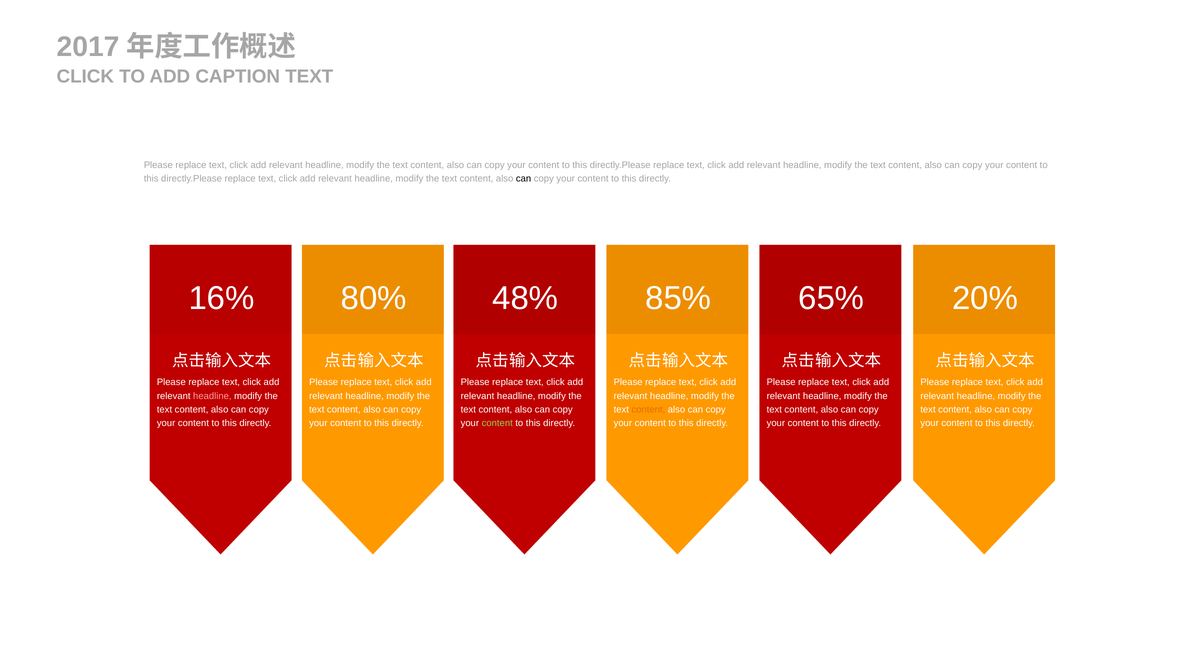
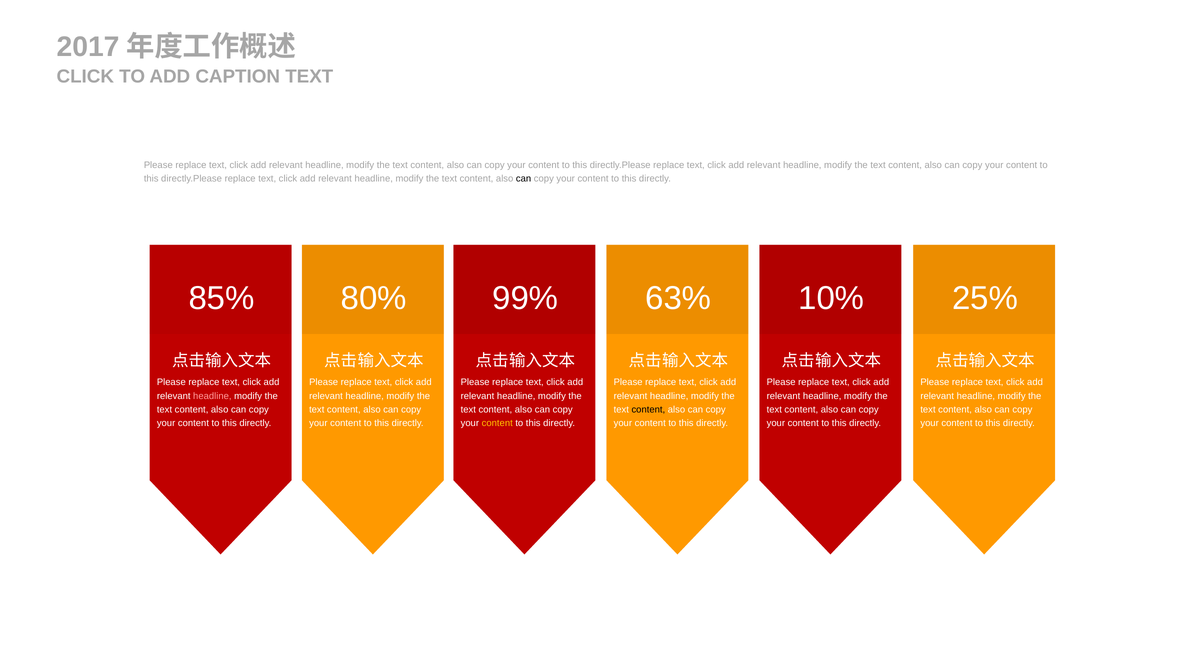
16%: 16% -> 85%
48%: 48% -> 99%
85%: 85% -> 63%
65%: 65% -> 10%
20%: 20% -> 25%
content at (648, 409) colour: orange -> black
content at (497, 423) colour: light green -> yellow
